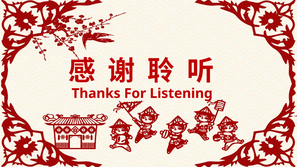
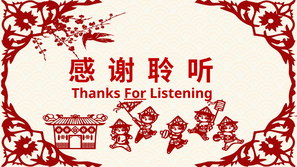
For underline: none -> present
